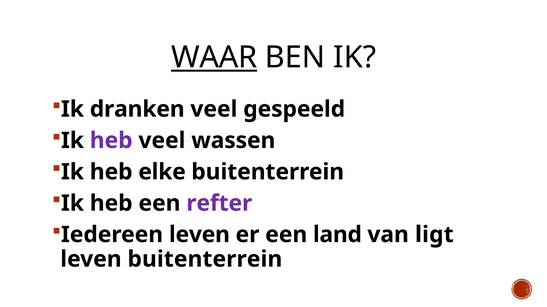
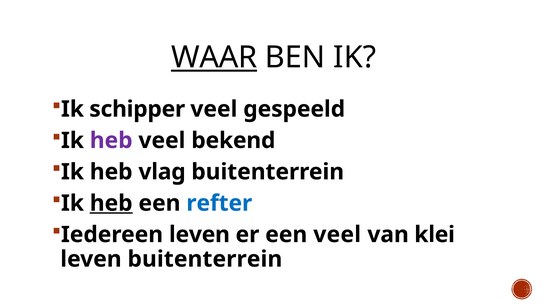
dranken: dranken -> schipper
wassen: wassen -> bekend
elke: elke -> vlag
heb at (111, 204) underline: none -> present
refter colour: purple -> blue
een land: land -> veel
ligt: ligt -> klei
